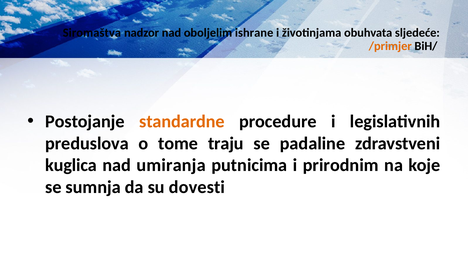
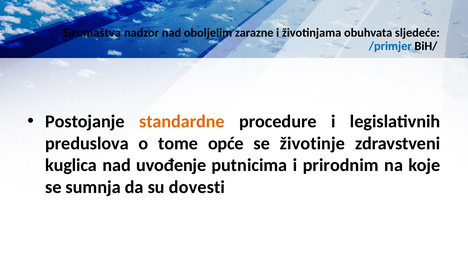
ishrane: ishrane -> zarazne
/primjer colour: orange -> blue
traju: traju -> opće
padaline: padaline -> životinje
umiranja: umiranja -> uvođenje
